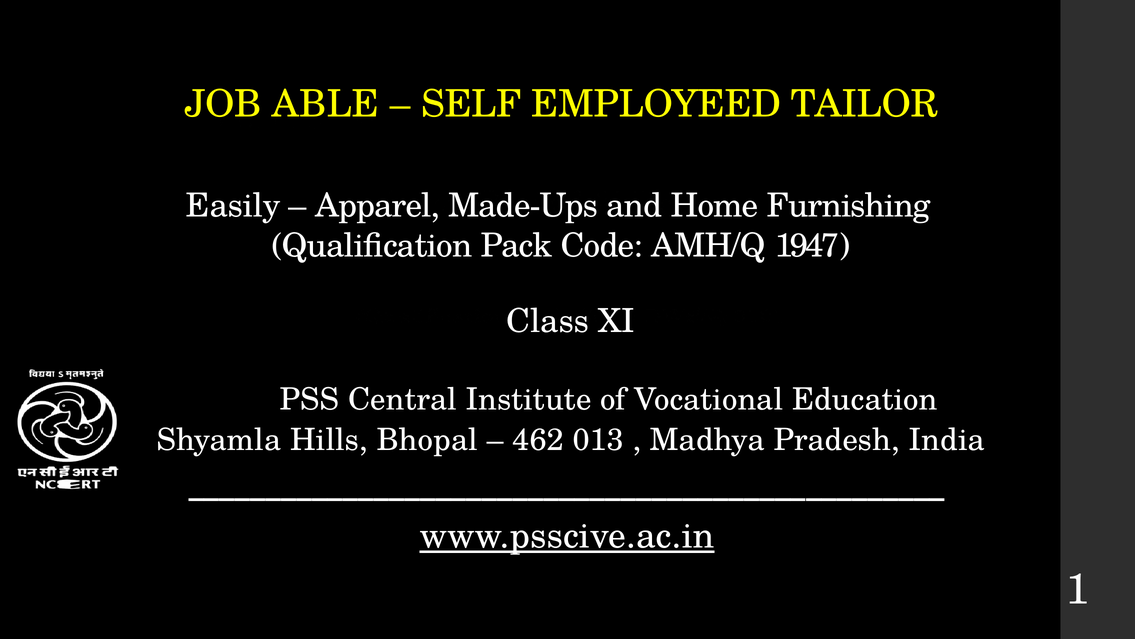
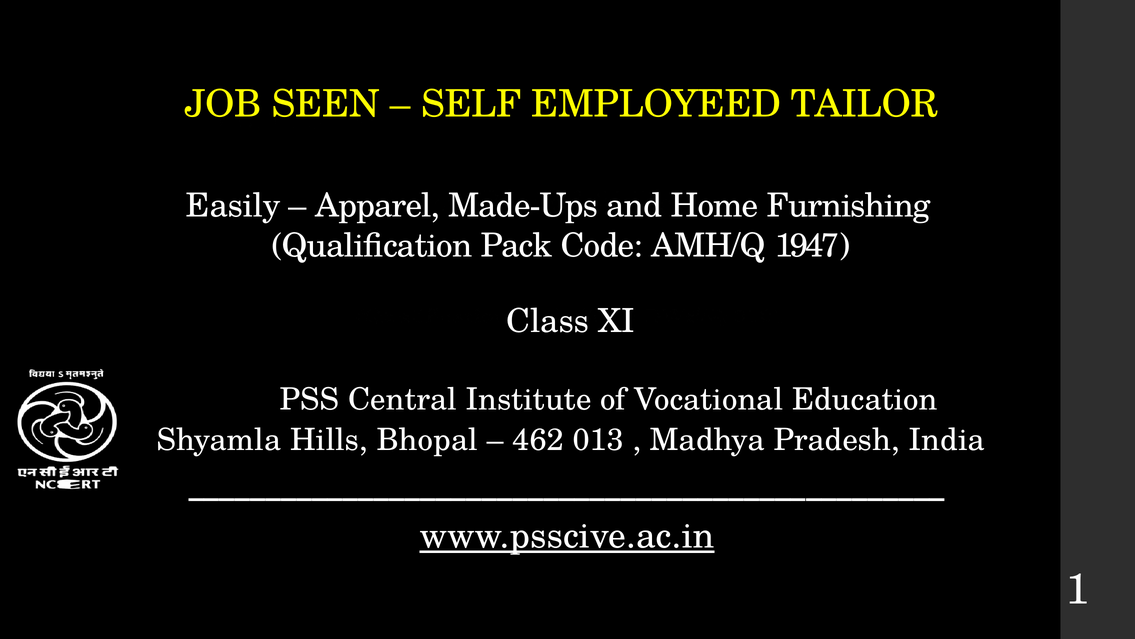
ABLE: ABLE -> SEEN
